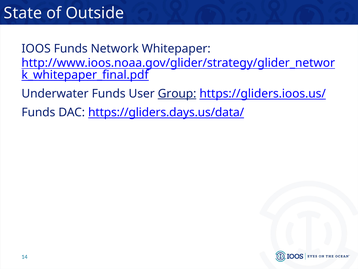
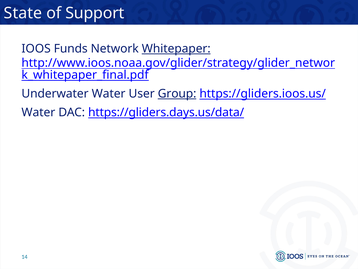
Outside: Outside -> Support
Whitepaper underline: none -> present
Underwater Funds: Funds -> Water
Funds at (38, 112): Funds -> Water
